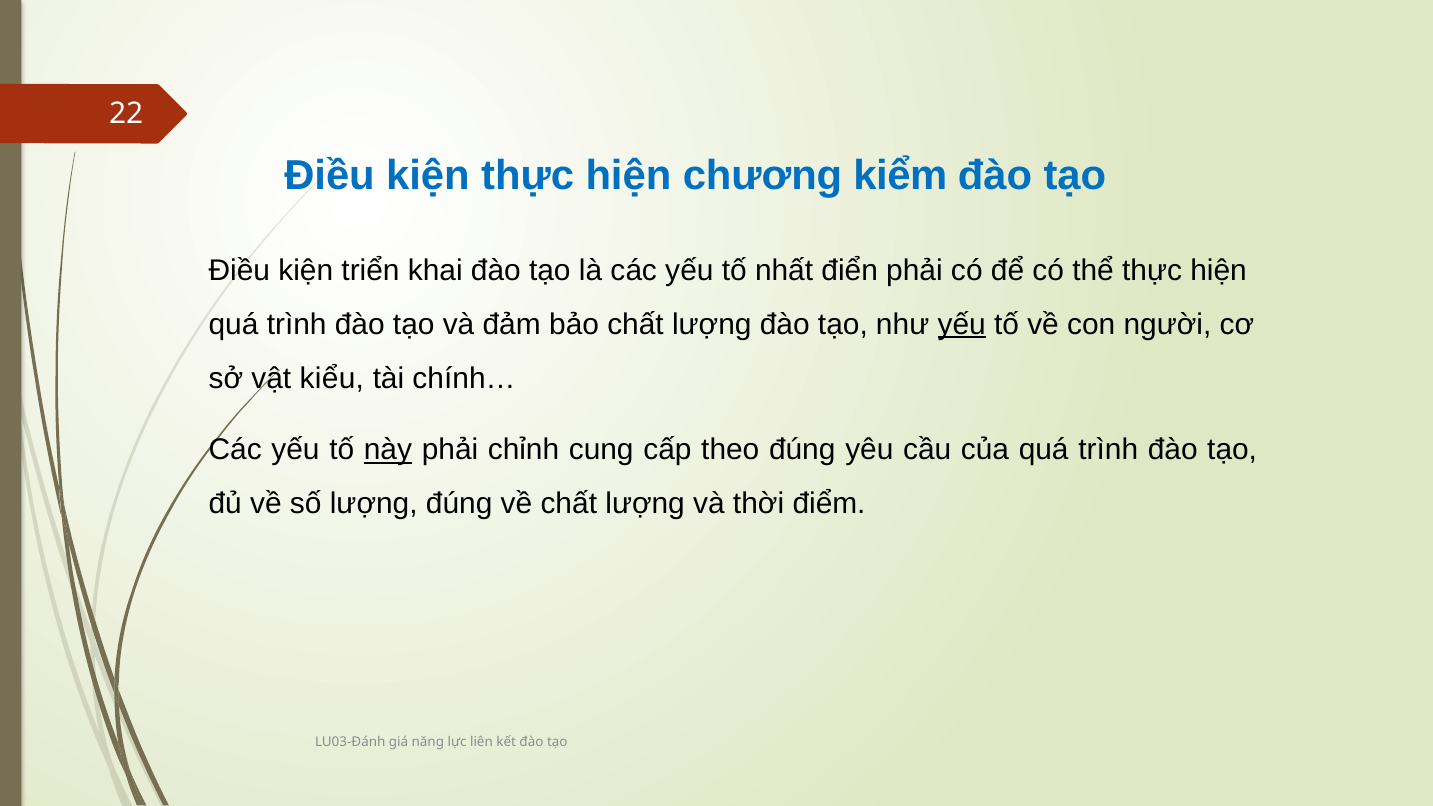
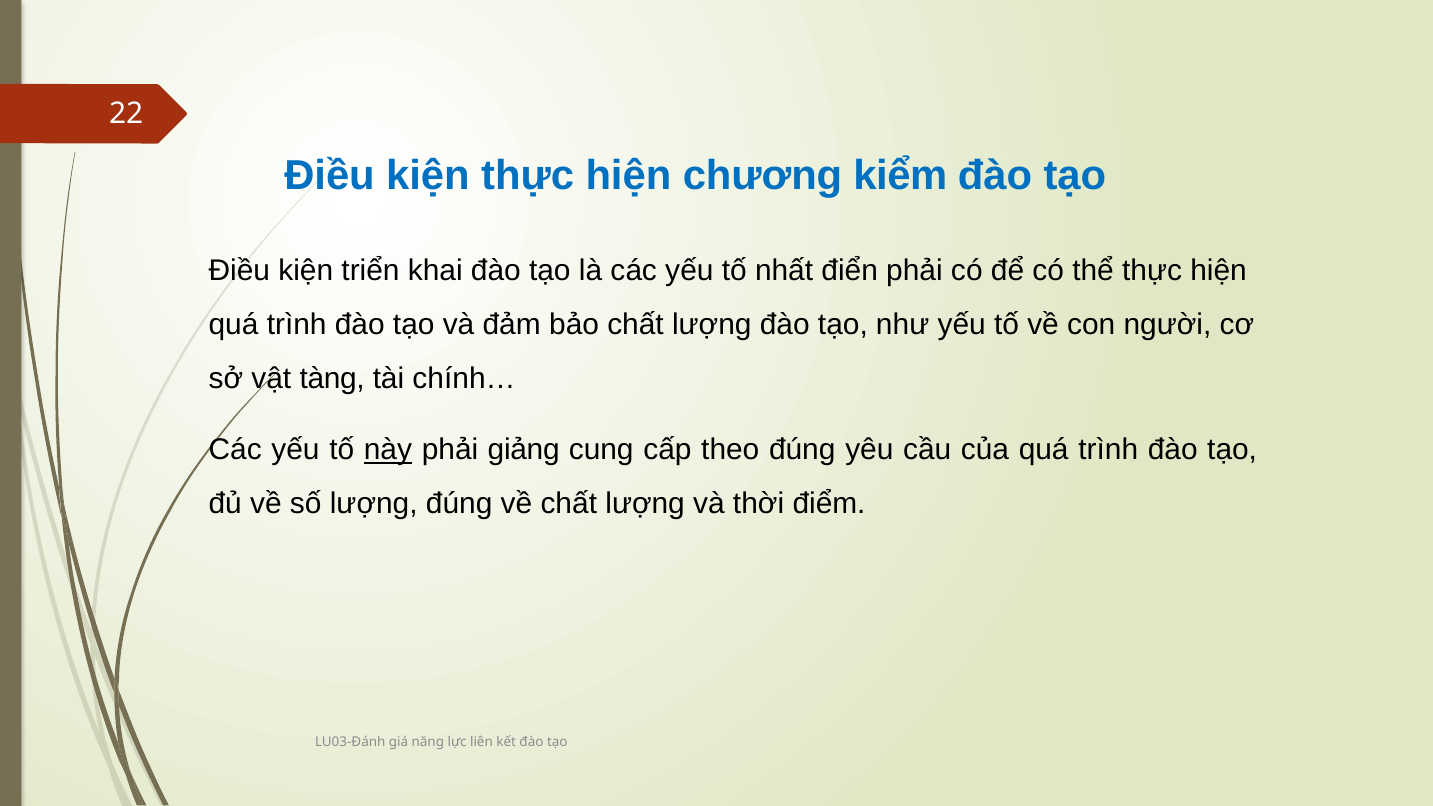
yếu at (962, 324) underline: present -> none
kiểu: kiểu -> tàng
chỉnh: chỉnh -> giảng
